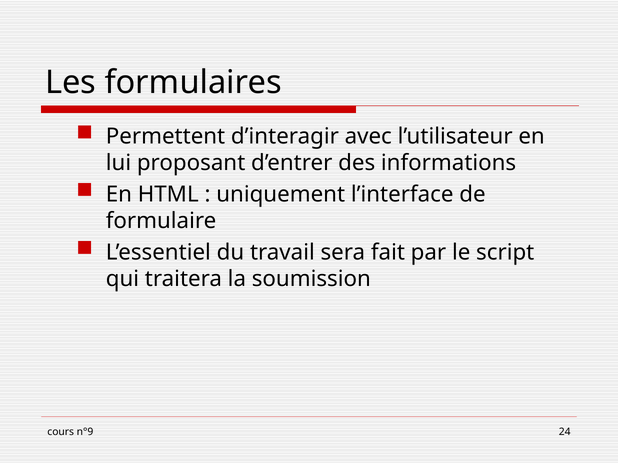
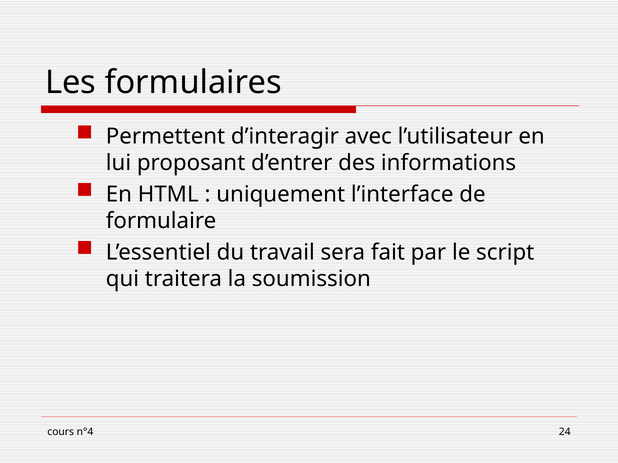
n°9: n°9 -> n°4
